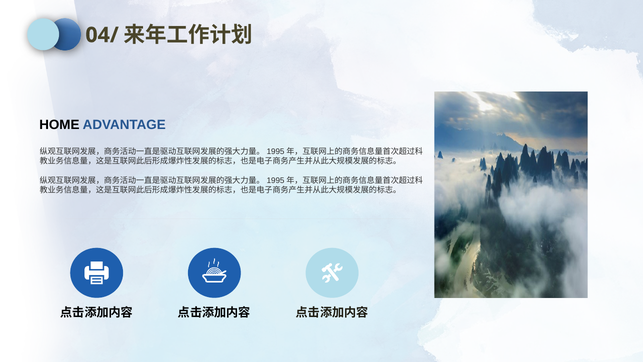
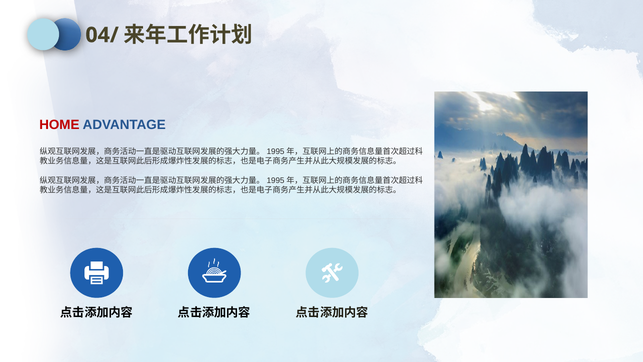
HOME colour: black -> red
